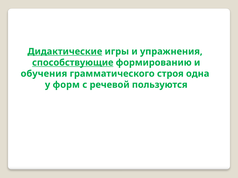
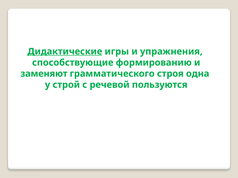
способствующие underline: present -> none
обучения: обучения -> заменяют
форм: форм -> строй
